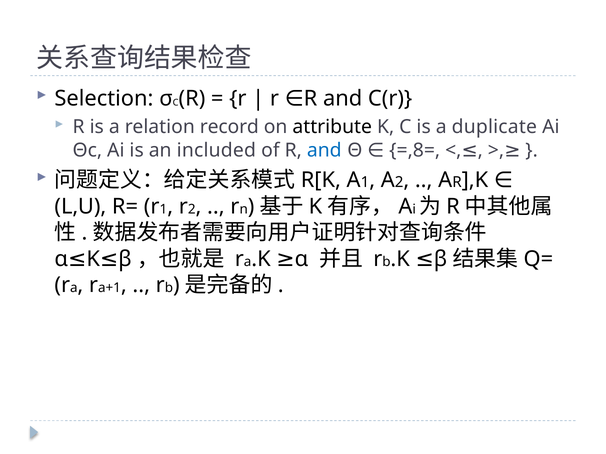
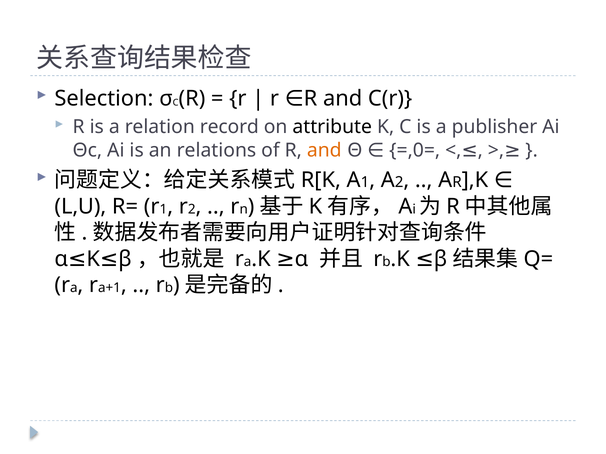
duplicate: duplicate -> publisher
included: included -> relations
and at (324, 150) colour: blue -> orange
=,8=: =,8= -> =,0=
